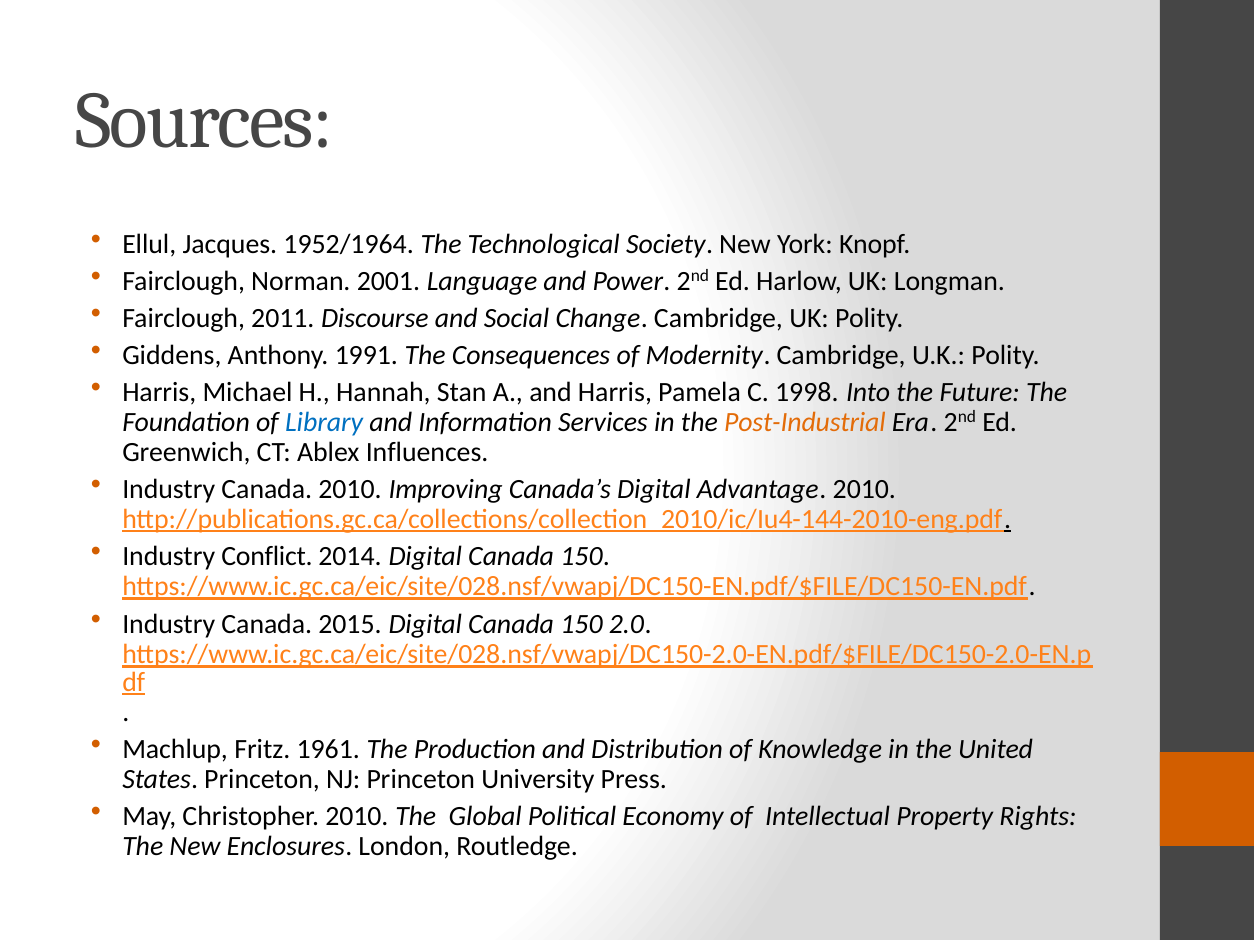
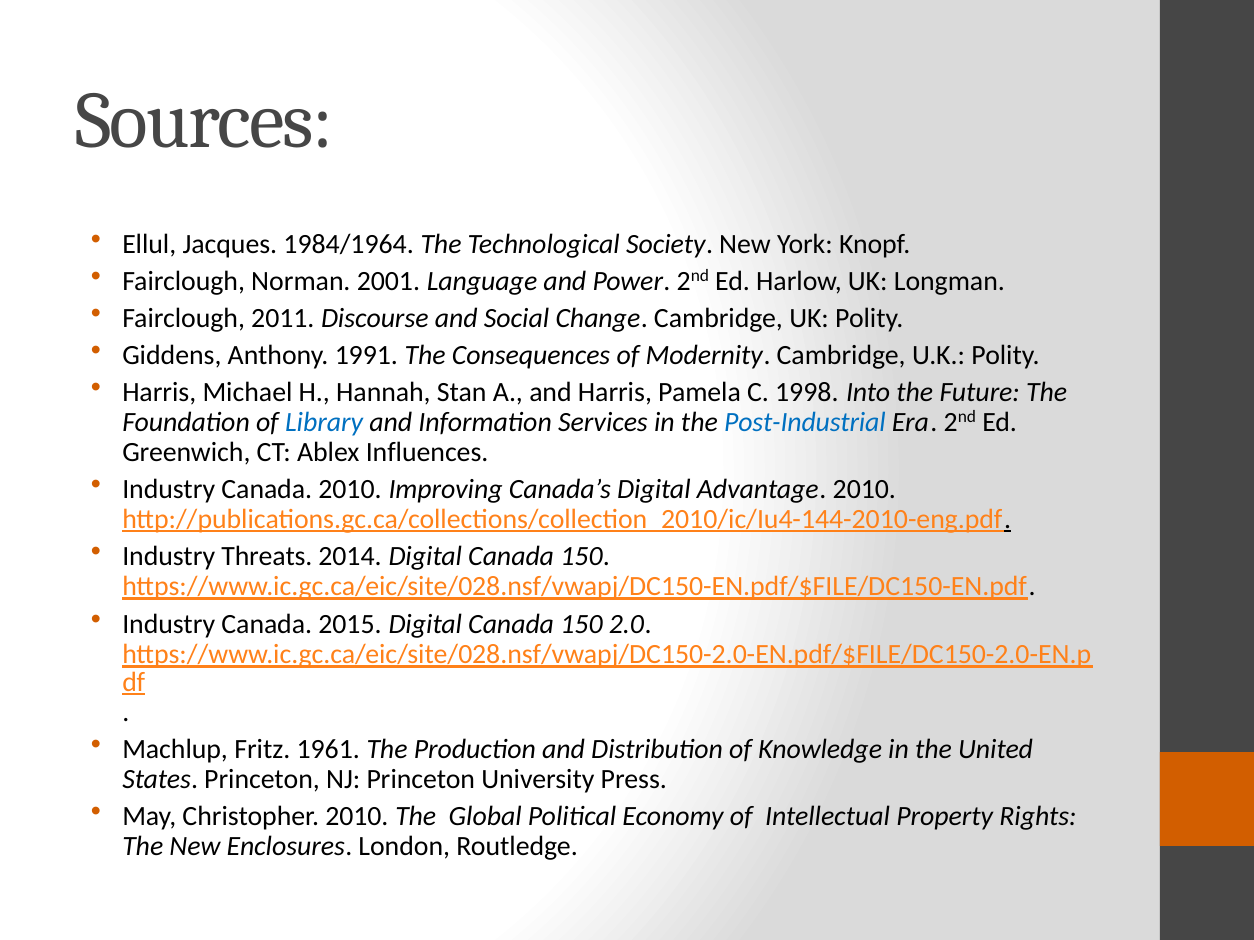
1952/1964: 1952/1964 -> 1984/1964
Post-Industrial colour: orange -> blue
Conflict: Conflict -> Threats
